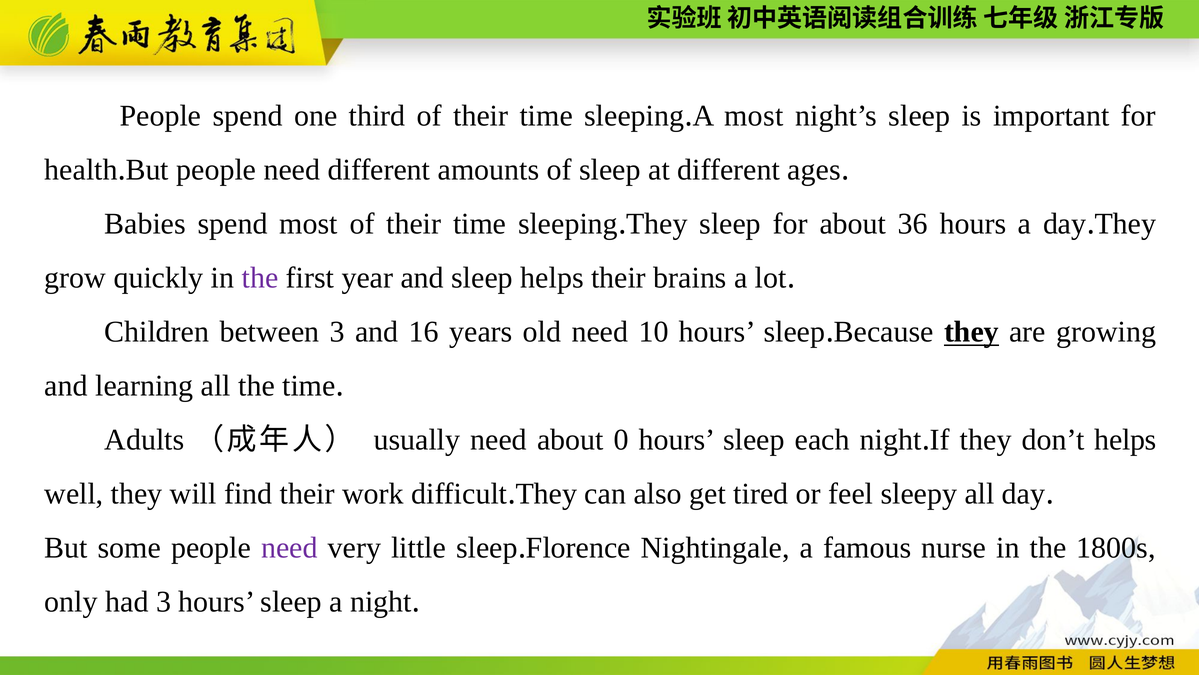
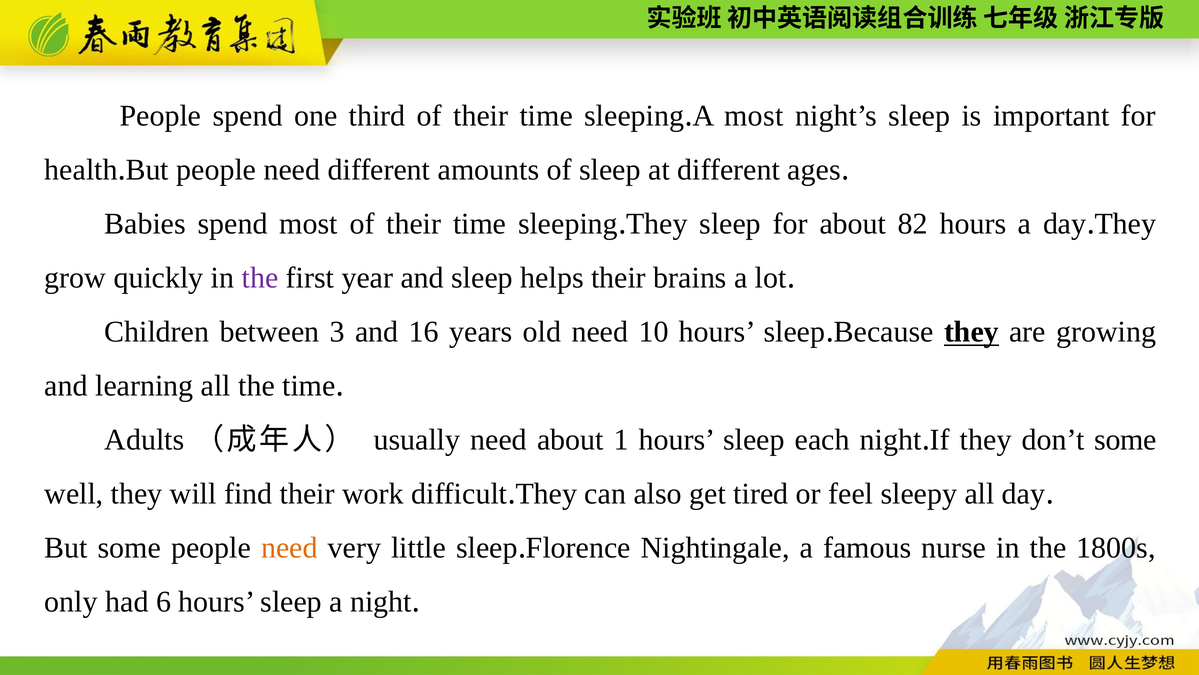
36: 36 -> 82
0: 0 -> 1
don’t helps: helps -> some
need at (289, 548) colour: purple -> orange
had 3: 3 -> 6
